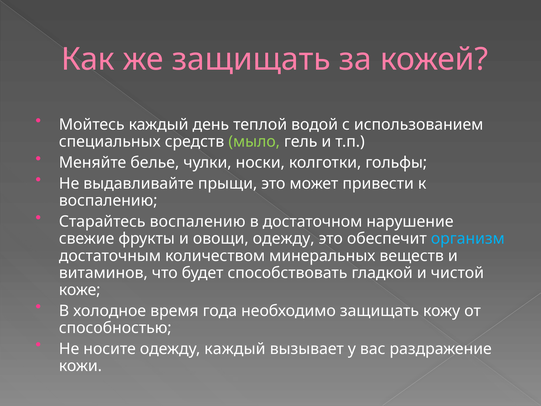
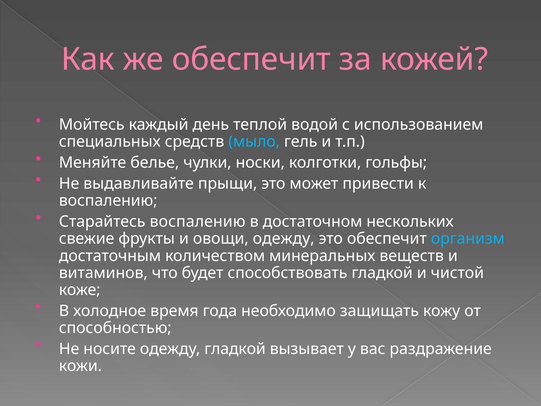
же защищать: защищать -> обеспечит
мыло colour: light green -> light blue
нарушение: нарушение -> нескольких
одежду каждый: каждый -> гладкой
